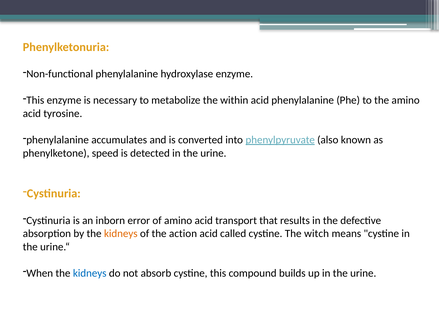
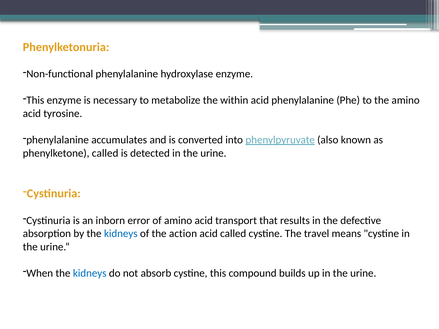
phenylketone speed: speed -> called
kidneys at (121, 234) colour: orange -> blue
witch: witch -> travel
